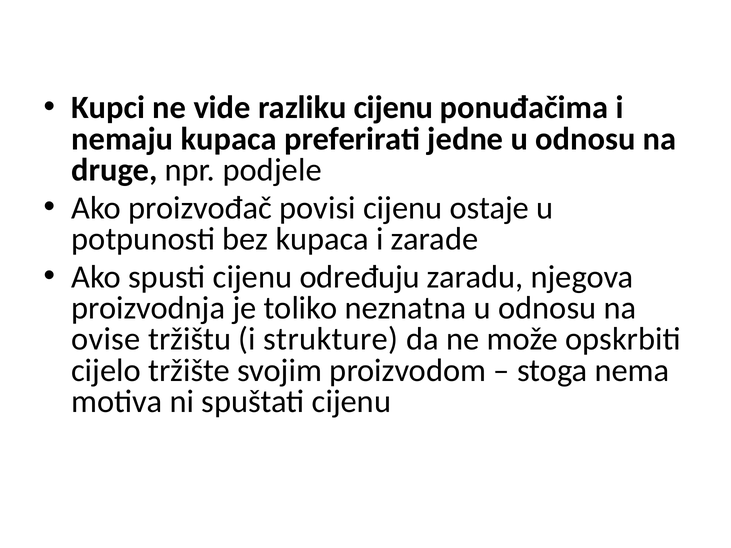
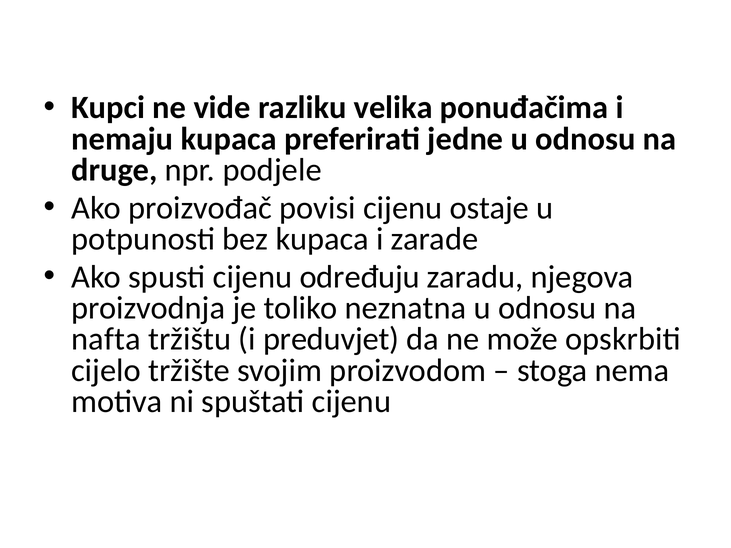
razliku cijenu: cijenu -> velika
ovise: ovise -> nafta
strukture: strukture -> preduvjet
